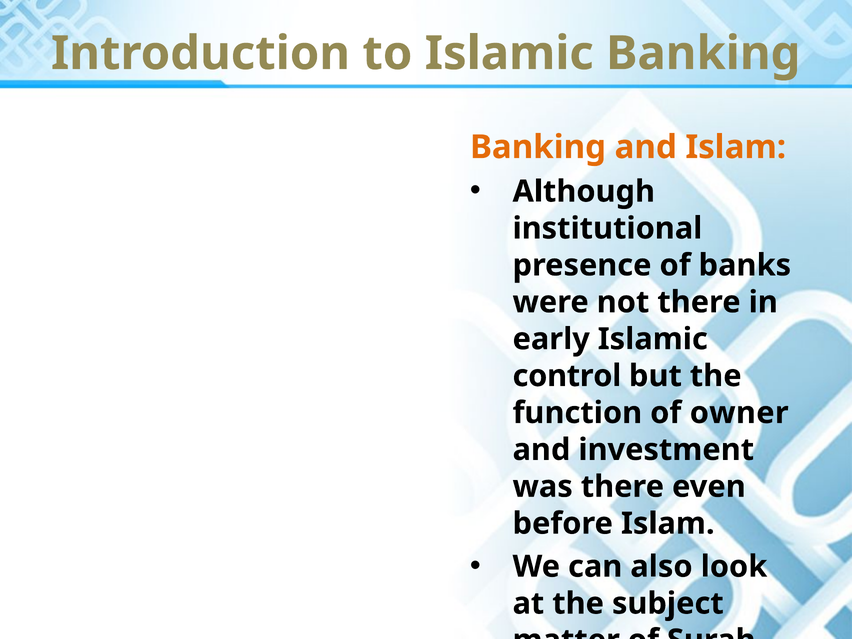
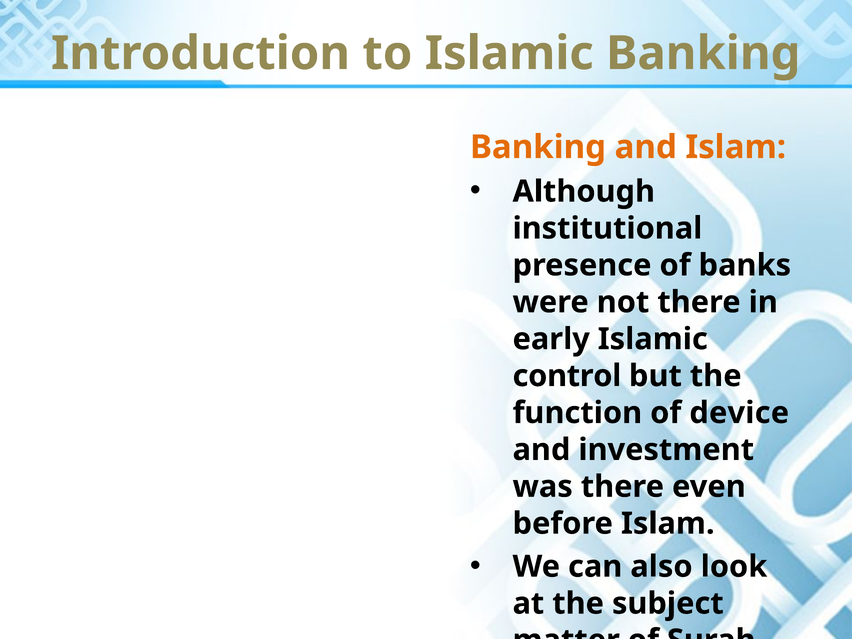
owner: owner -> device
